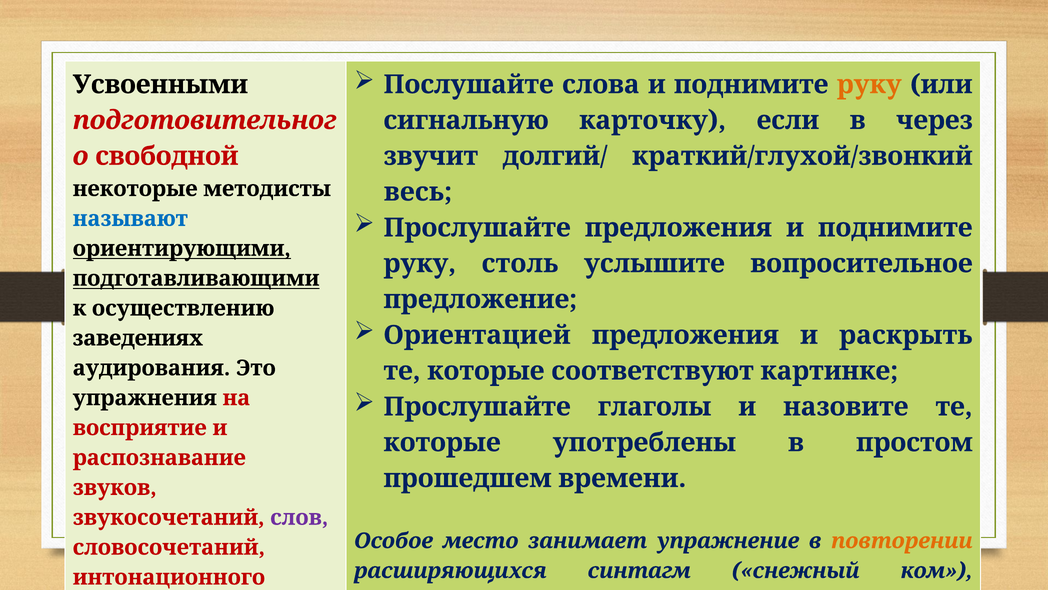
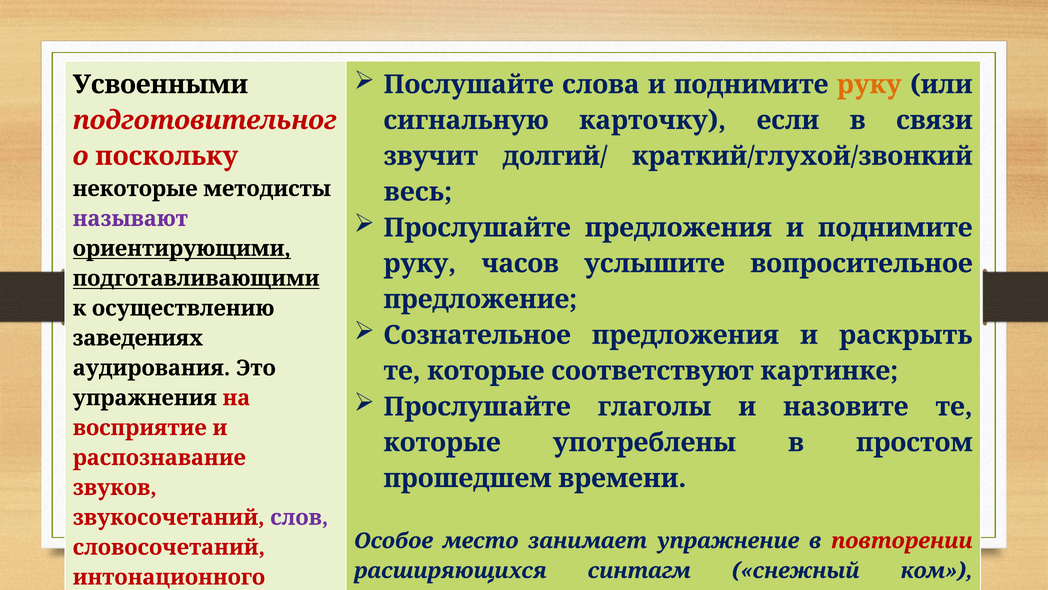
через: через -> связи
свободной: свободной -> поскольку
называют colour: blue -> purple
столь: столь -> часов
Ориентацией: Ориентацией -> Сознательное
повторении colour: orange -> red
